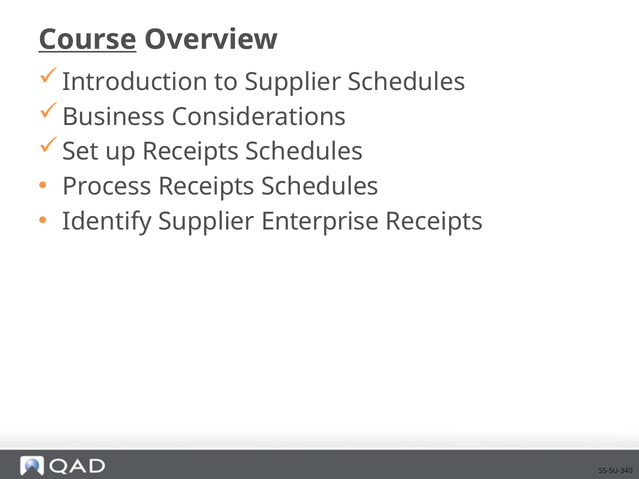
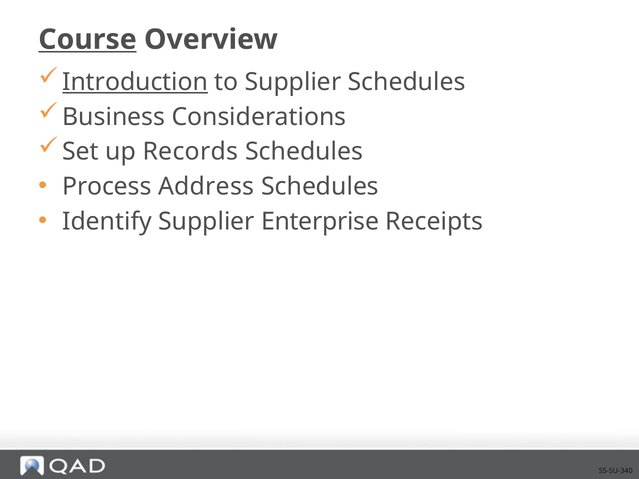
Introduction underline: none -> present
up Receipts: Receipts -> Records
Process Receipts: Receipts -> Address
